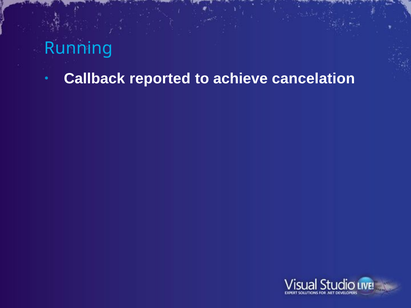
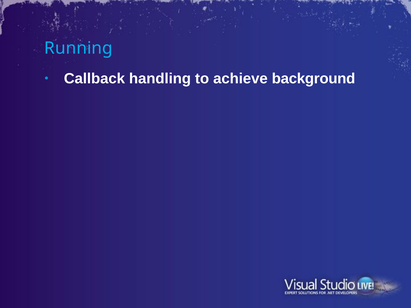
reported: reported -> handling
cancelation: cancelation -> background
